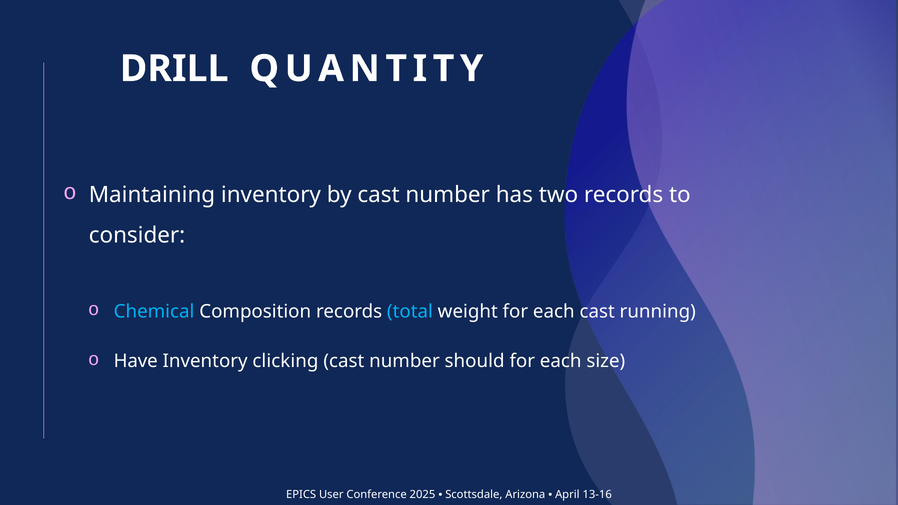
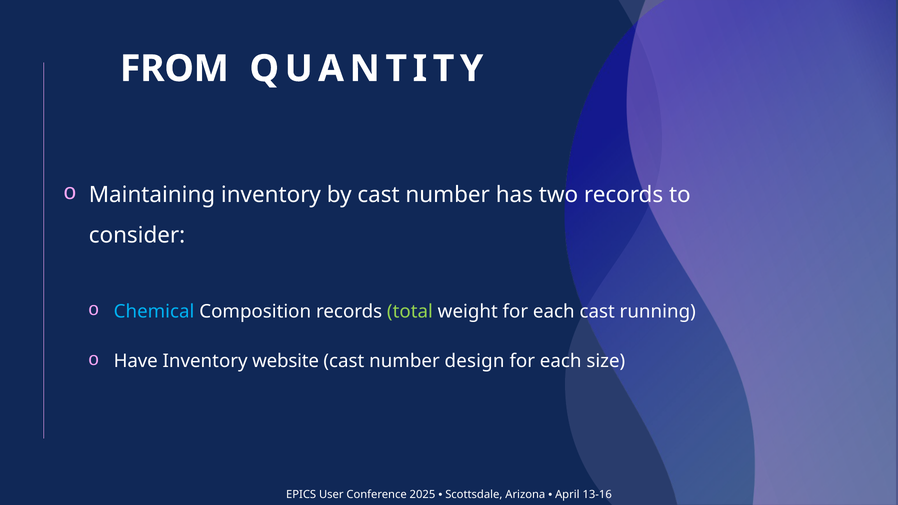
DRILL: DRILL -> FROM
total colour: light blue -> light green
clicking: clicking -> website
should: should -> design
